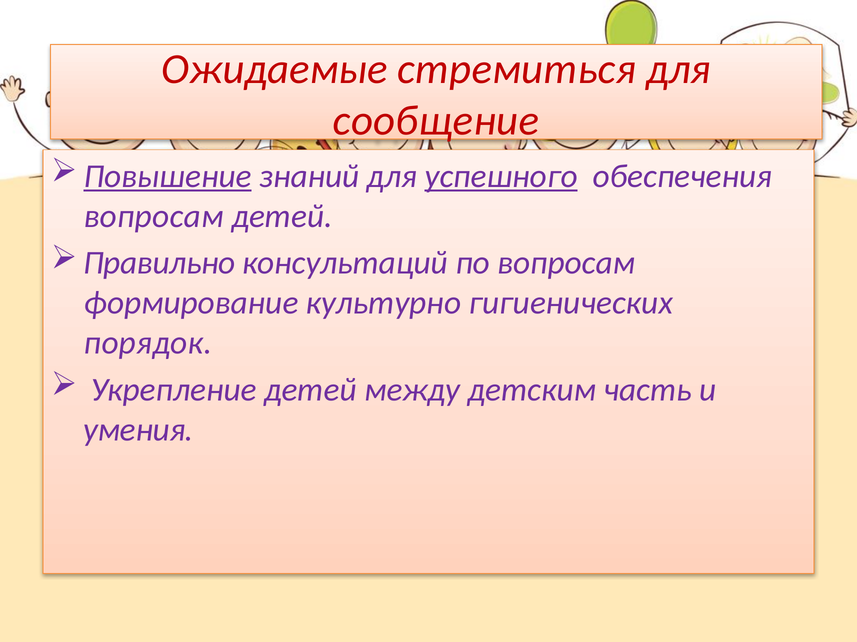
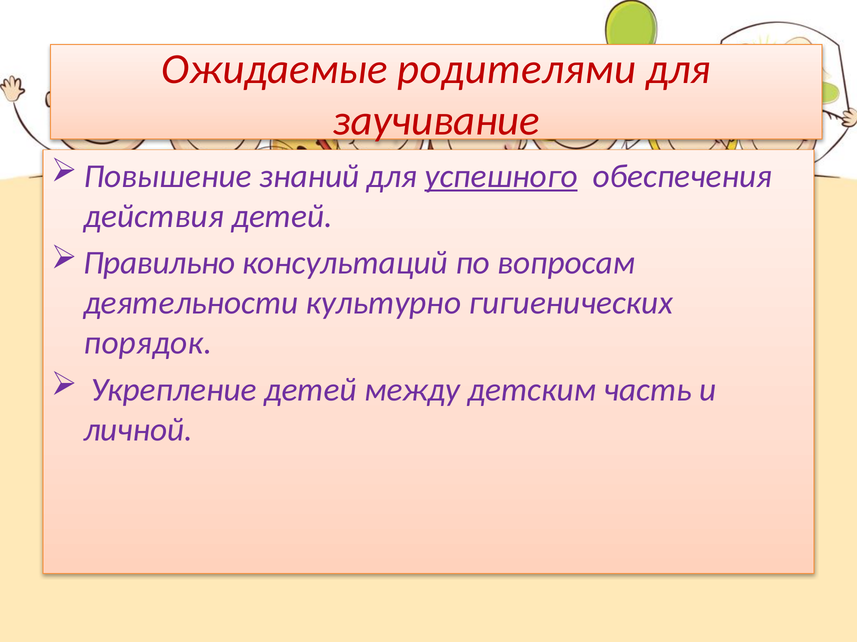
стремиться: стремиться -> родителями
сообщение: сообщение -> заучивание
Повышение underline: present -> none
вопросам at (154, 217): вопросам -> действия
формирование: формирование -> деятельности
умения: умения -> личной
